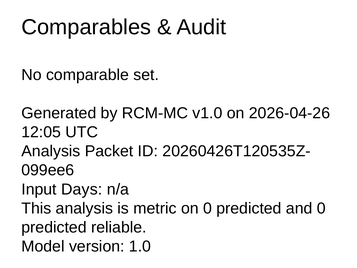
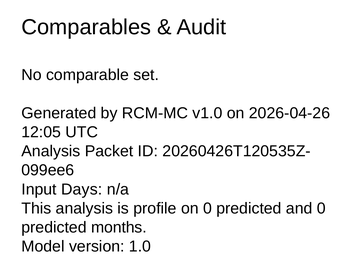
metric: metric -> profile
reliable: reliable -> months
